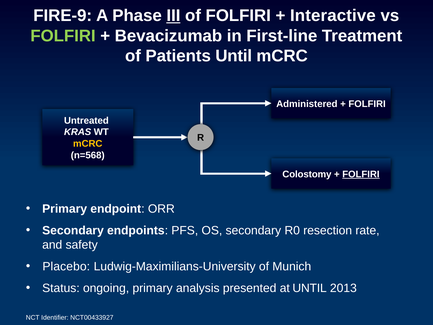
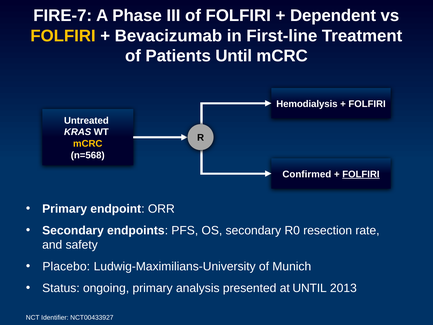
FIRE-9: FIRE-9 -> FIRE-7
III underline: present -> none
Interactive: Interactive -> Dependent
FOLFIRI at (63, 36) colour: light green -> yellow
Administered: Administered -> Hemodialysis
Colostomy: Colostomy -> Confirmed
